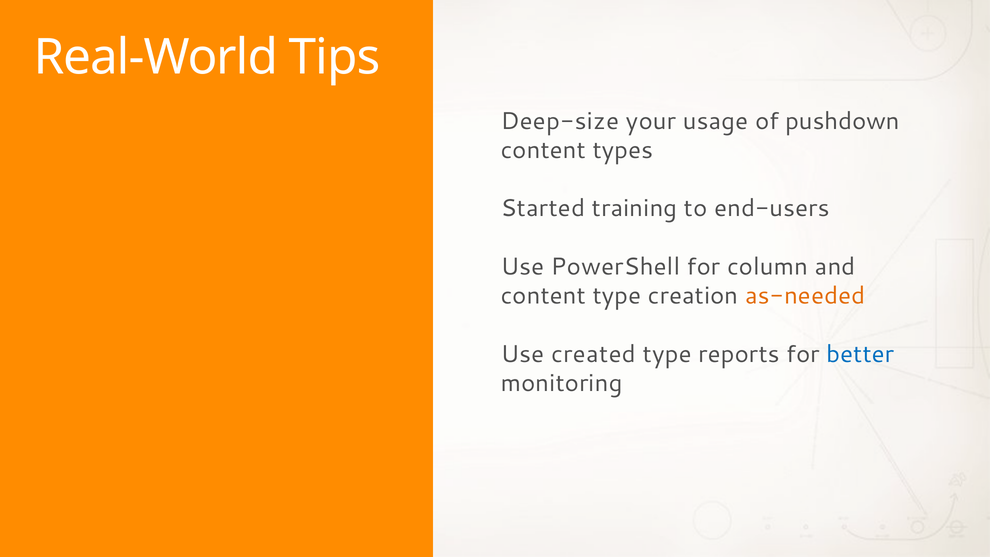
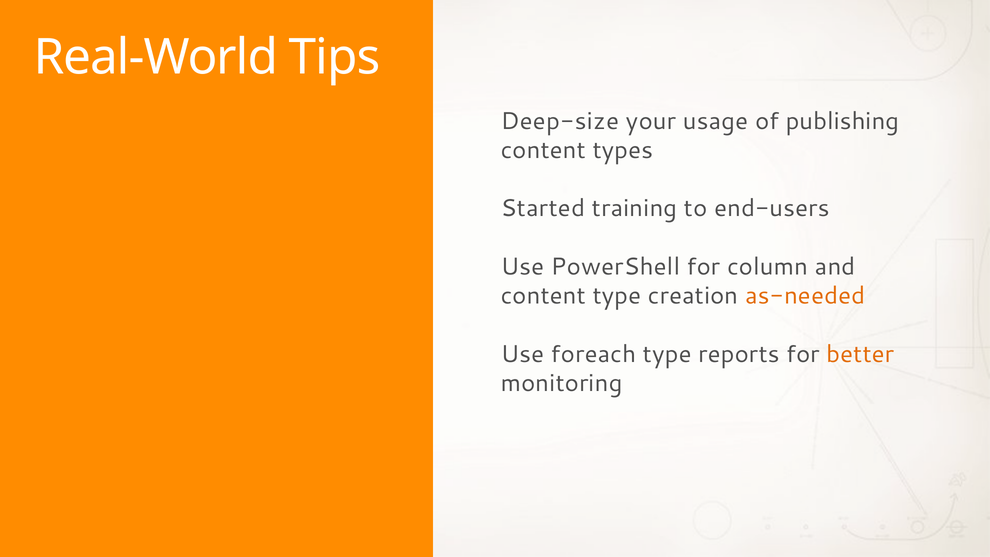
pushdown: pushdown -> publishing
created: created -> foreach
better colour: blue -> orange
